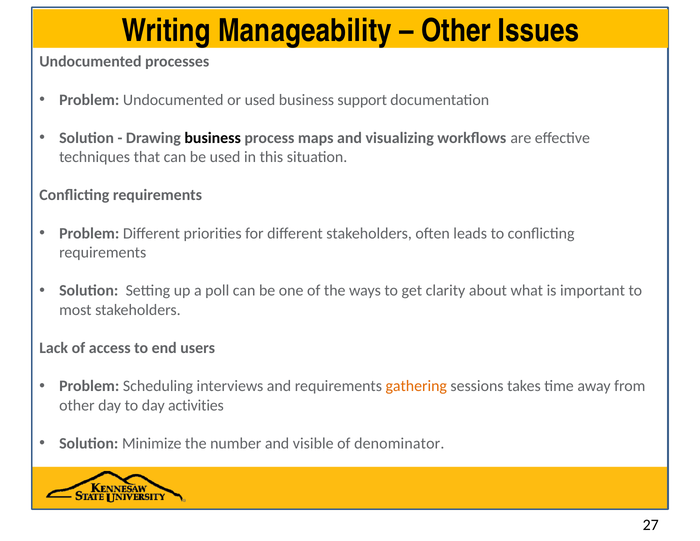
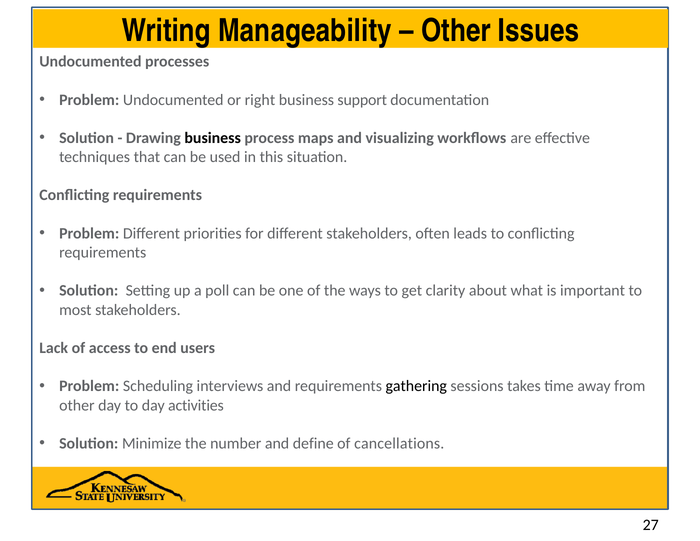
or used: used -> right
gathering colour: orange -> black
visible: visible -> define
denominator: denominator -> cancellations
